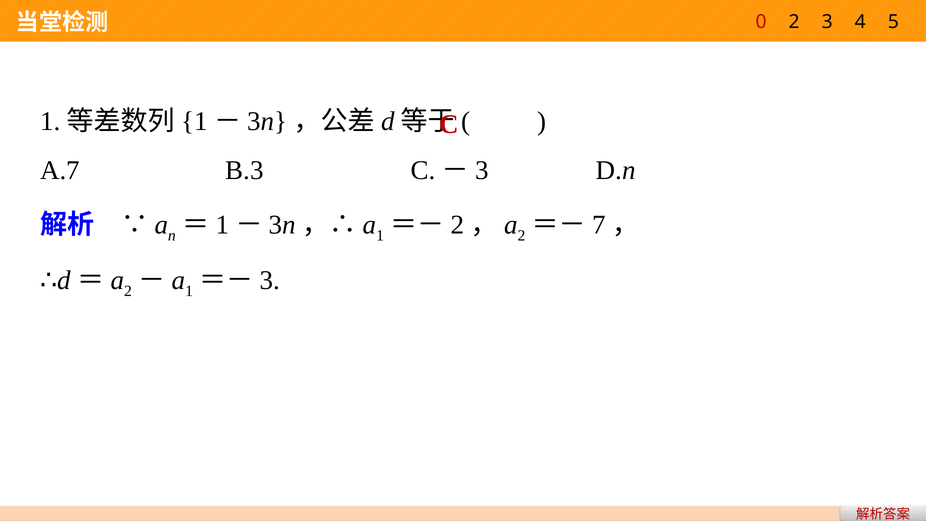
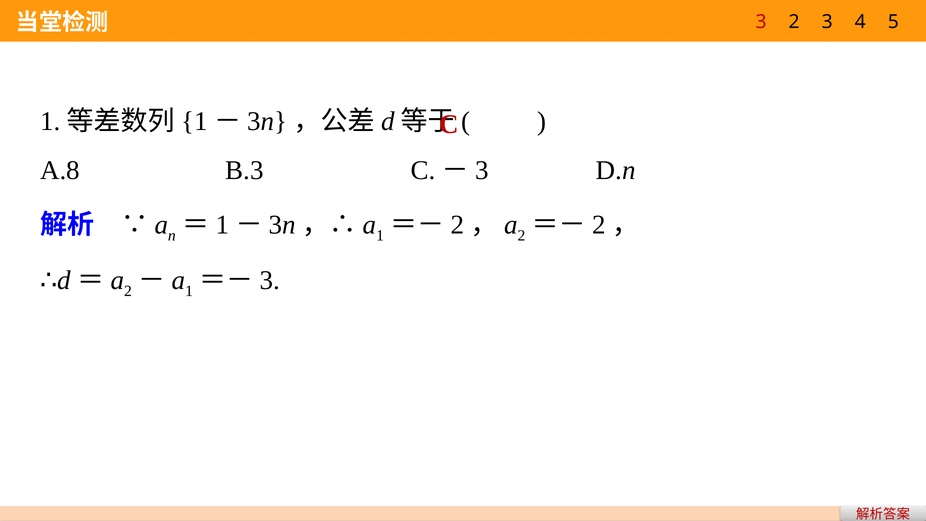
0 at (761, 22): 0 -> 3
A.7: A.7 -> A.8
7 at (599, 225): 7 -> 2
